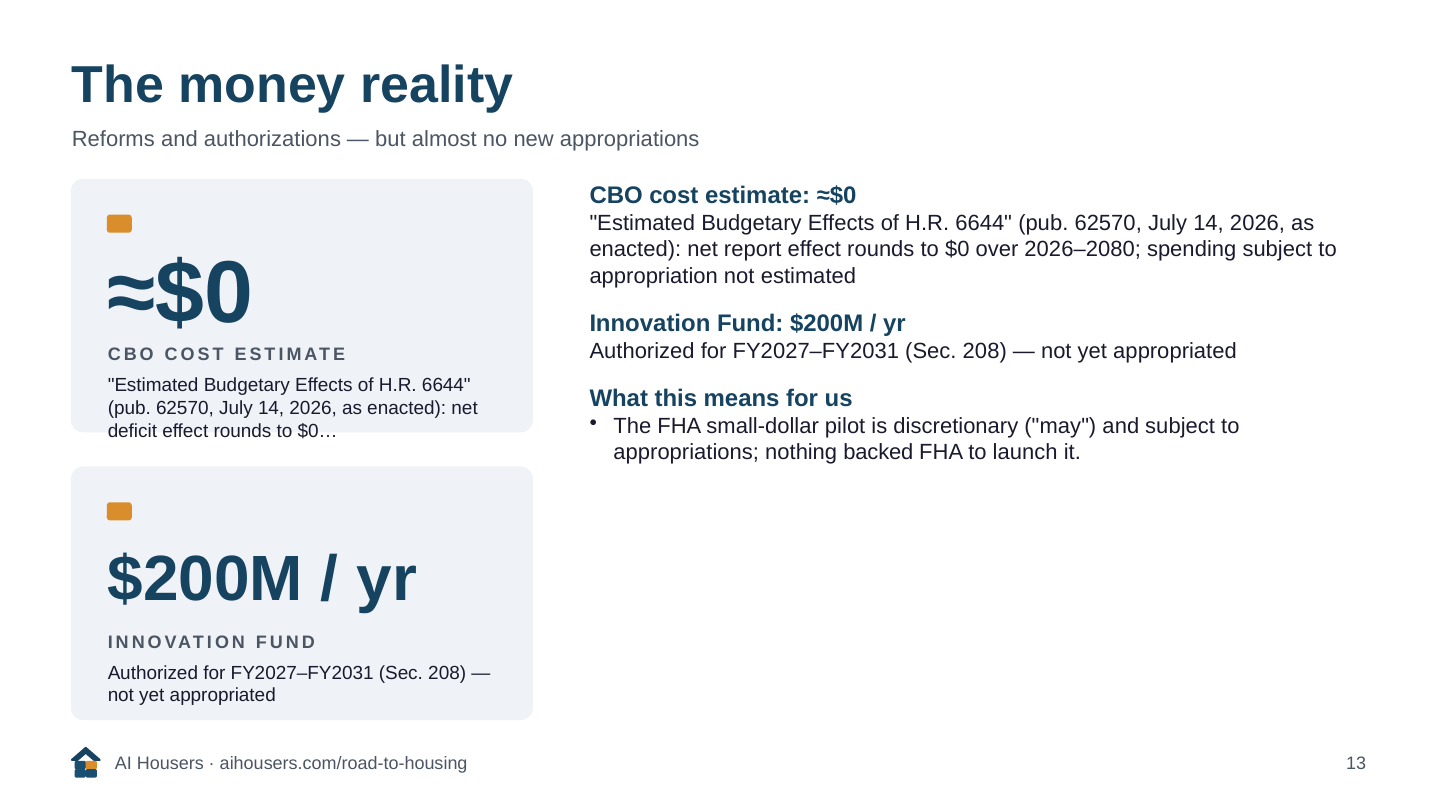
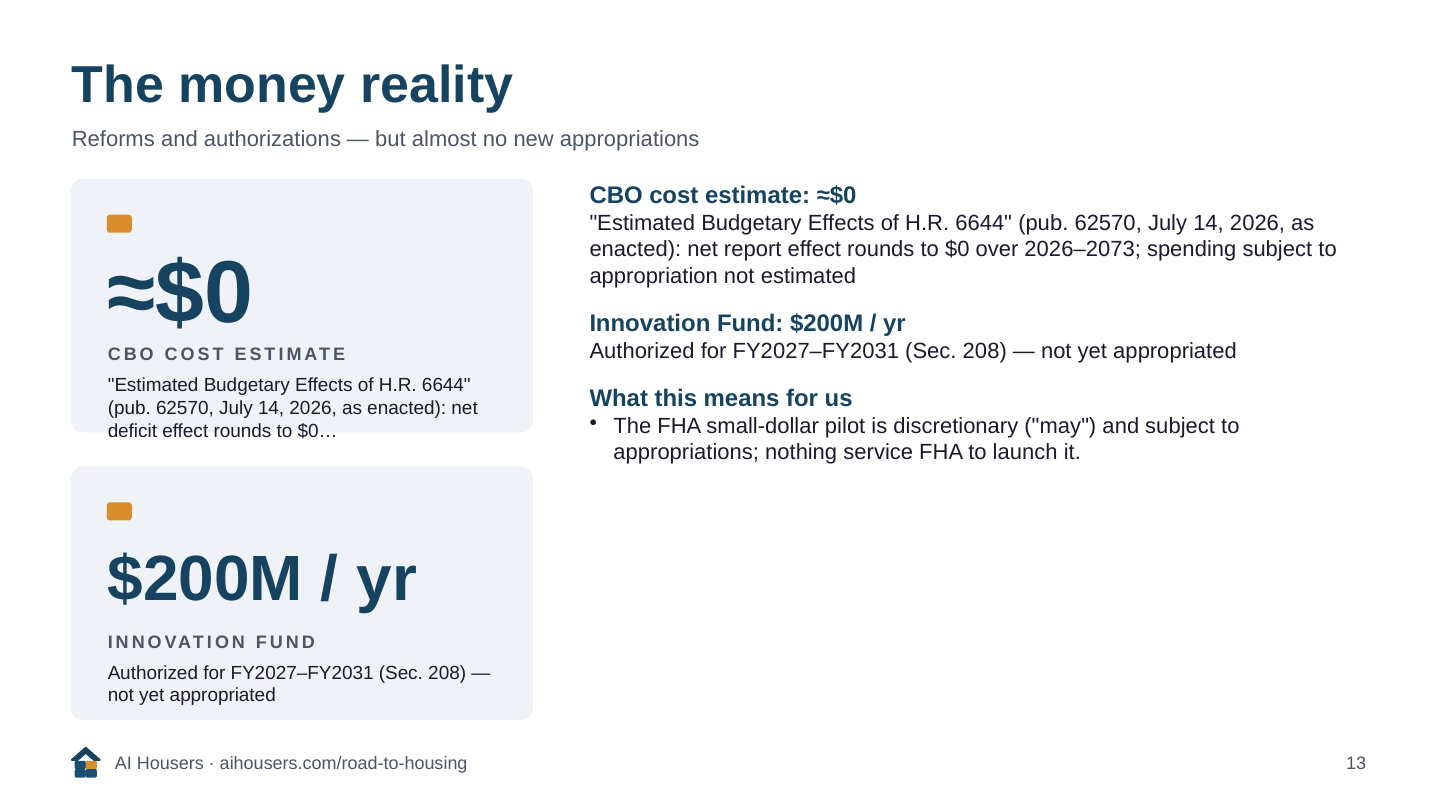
2026–2080: 2026–2080 -> 2026–2073
backed: backed -> service
